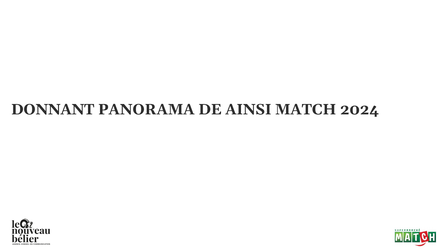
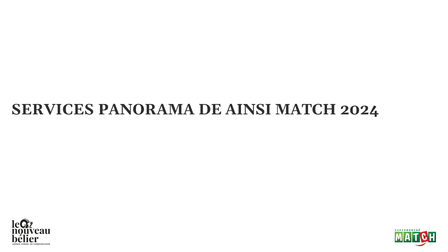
DONNANT: DONNANT -> SERVICES
